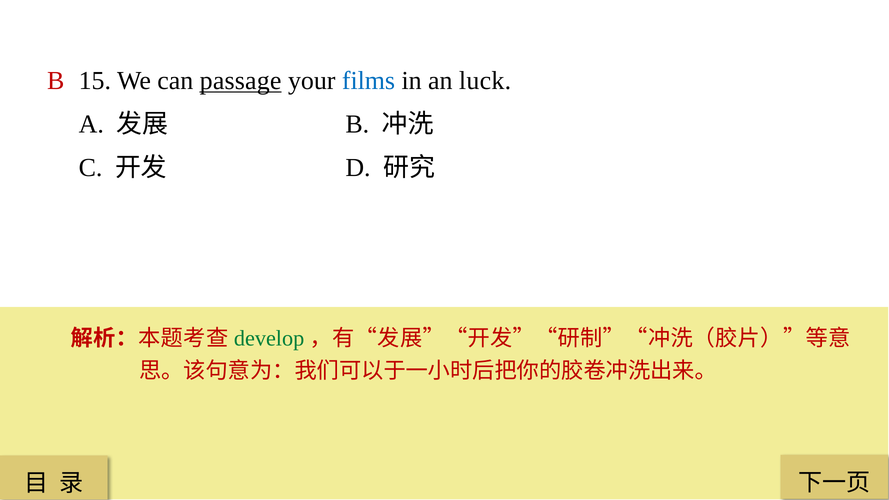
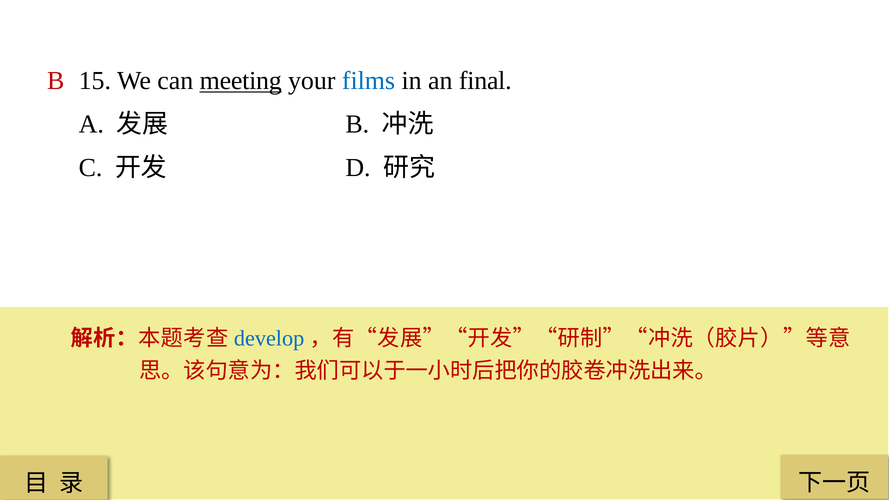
passage: passage -> meeting
luck: luck -> final
develop colour: green -> blue
